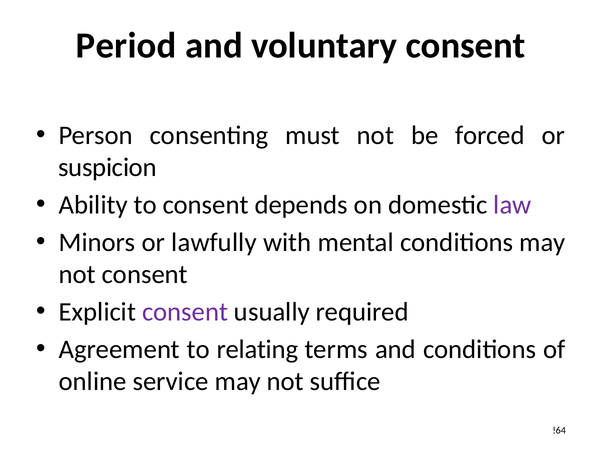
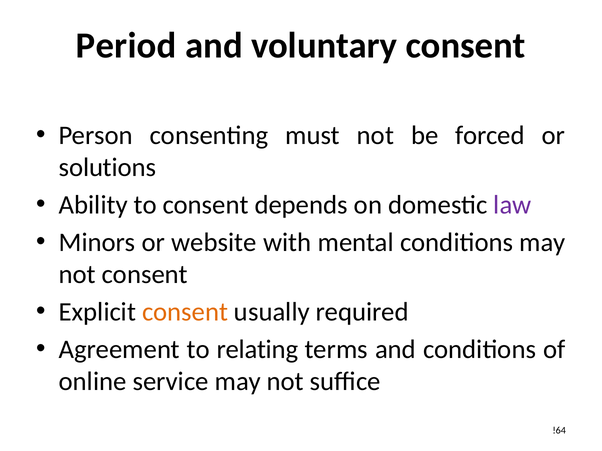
suspicion: suspicion -> solutions
lawfully: lawfully -> website
consent at (185, 312) colour: purple -> orange
